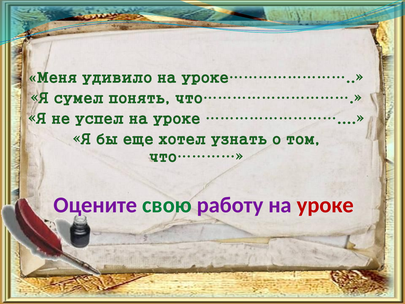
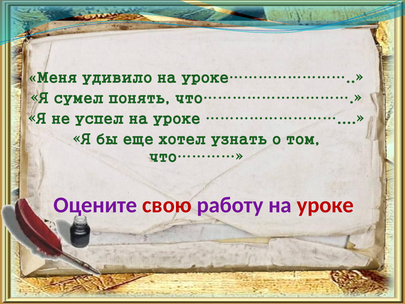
свою colour: green -> red
